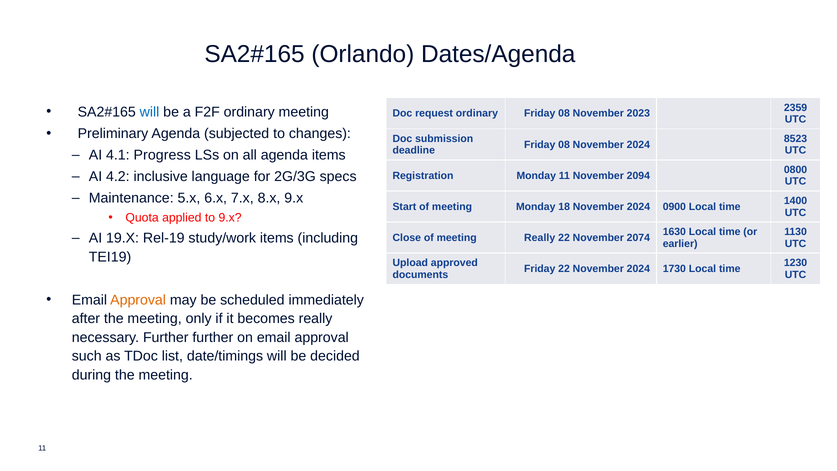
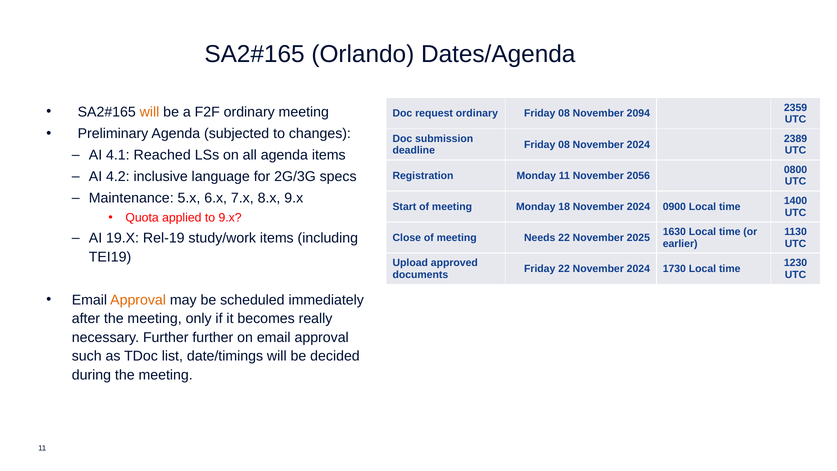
will at (149, 112) colour: blue -> orange
2023: 2023 -> 2094
8523: 8523 -> 2389
Progress: Progress -> Reached
2094: 2094 -> 2056
meeting Really: Really -> Needs
2074: 2074 -> 2025
